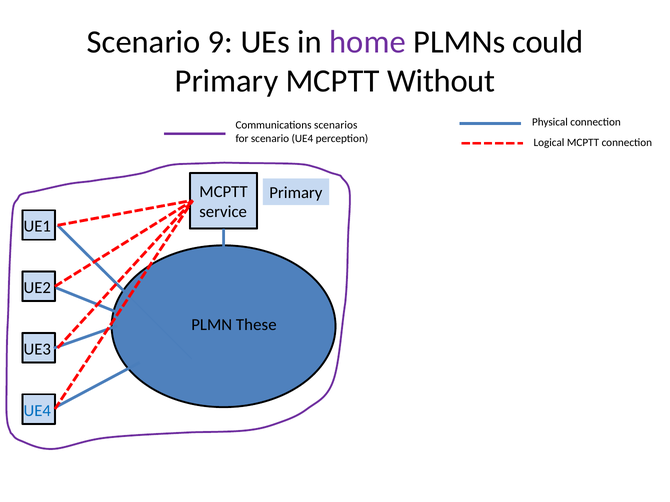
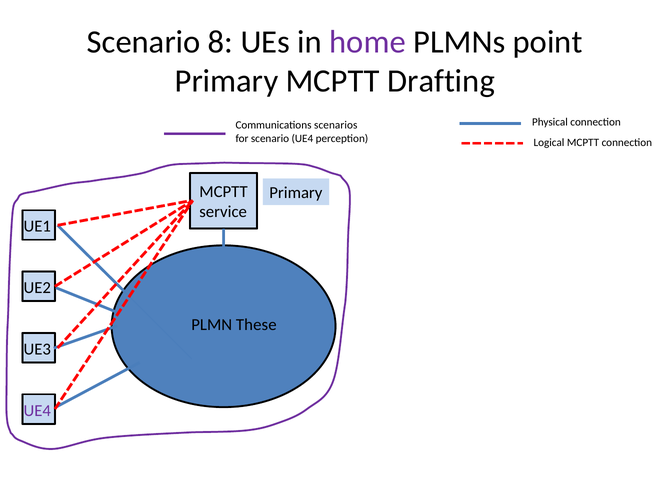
9: 9 -> 8
could: could -> point
Without: Without -> Drafting
UE4 at (37, 411) colour: blue -> purple
